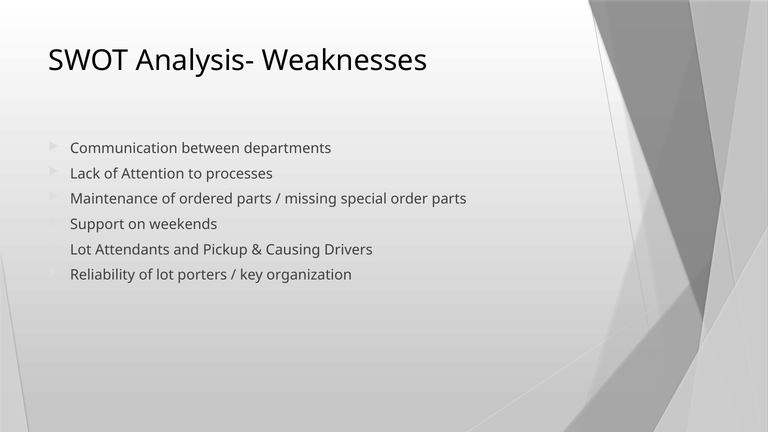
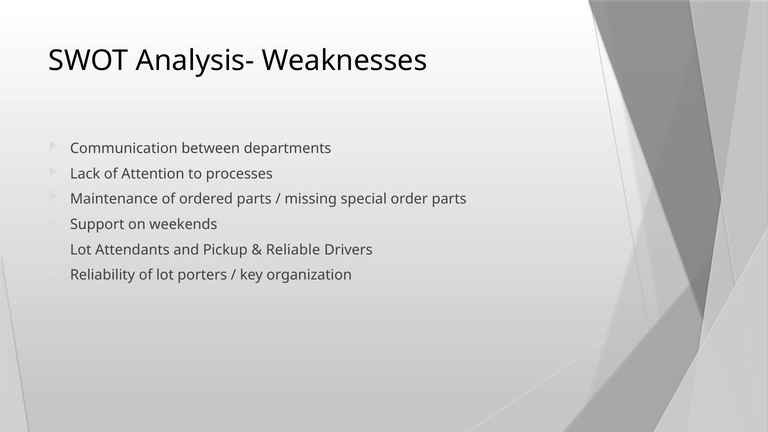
Causing: Causing -> Reliable
